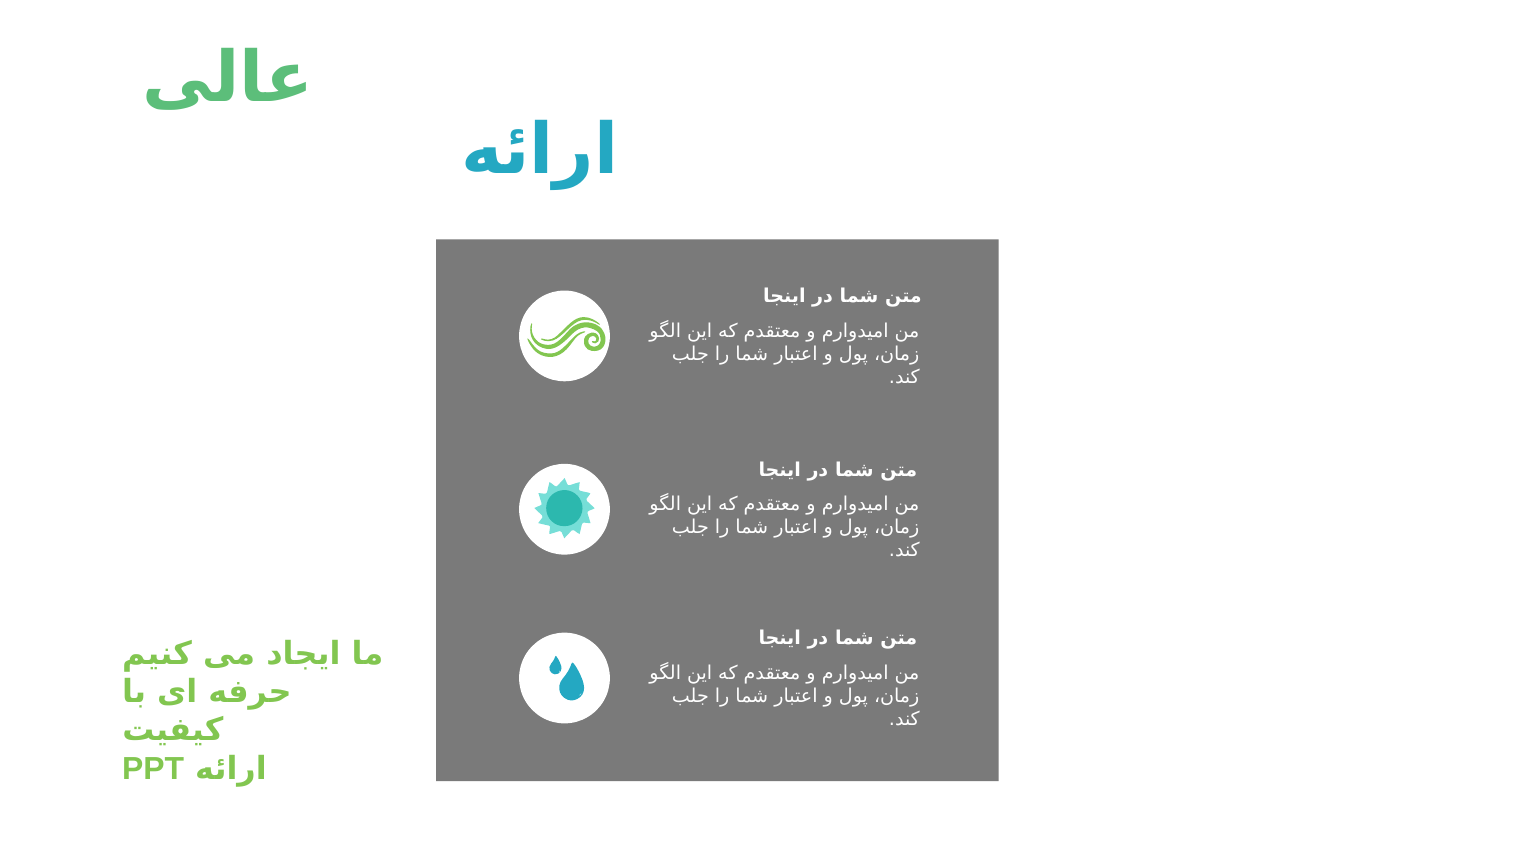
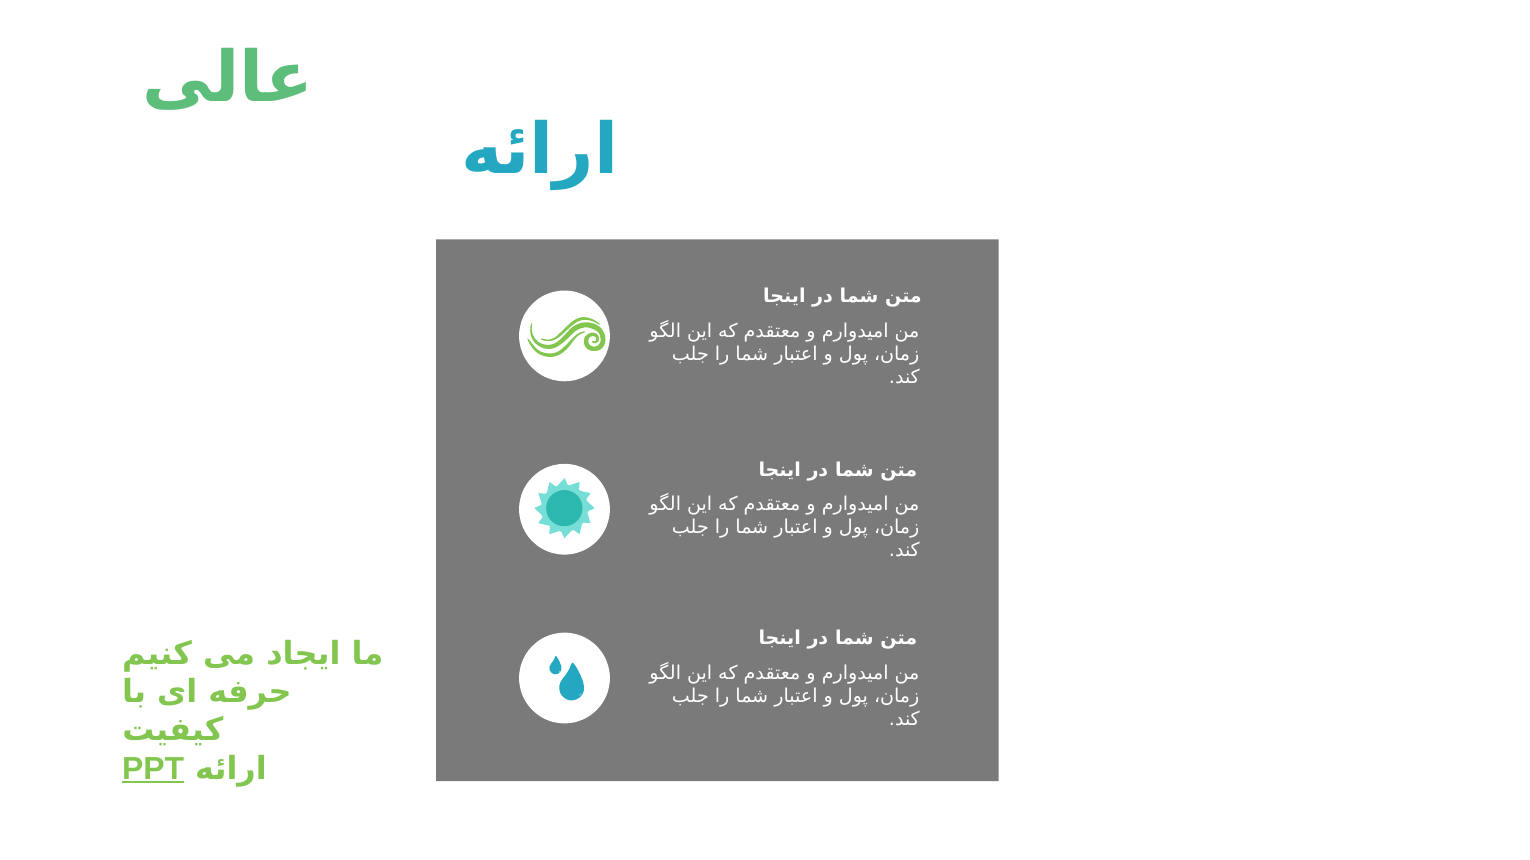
PPT underline: none -> present
